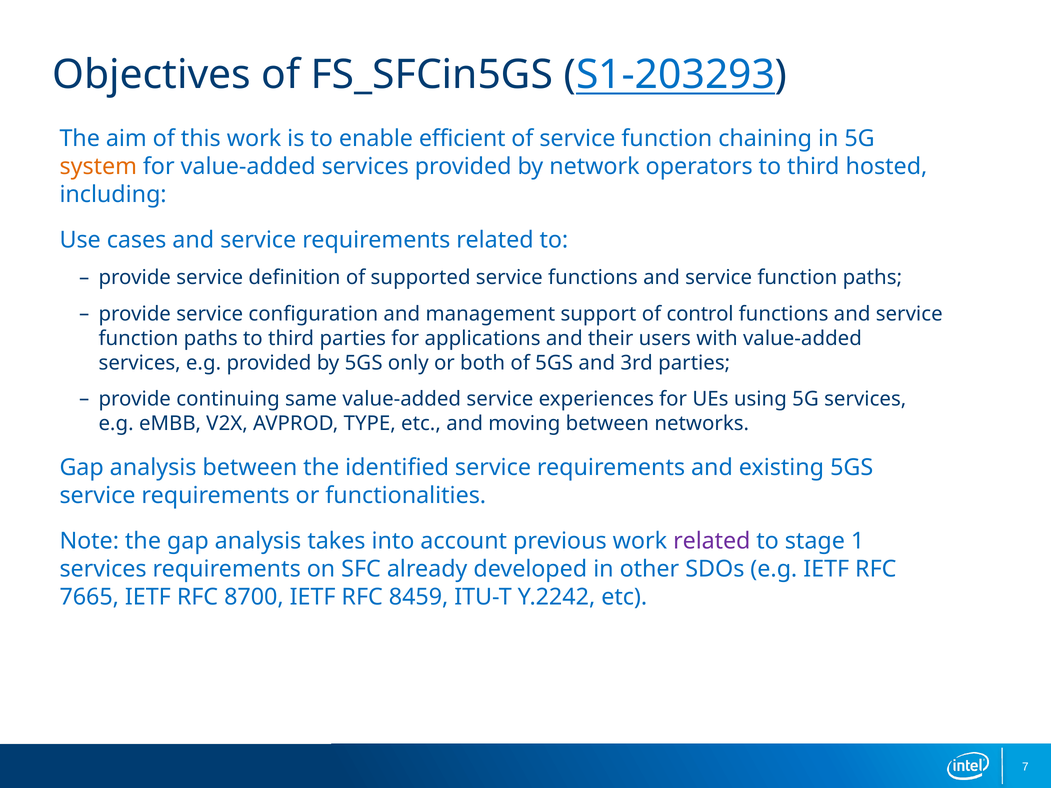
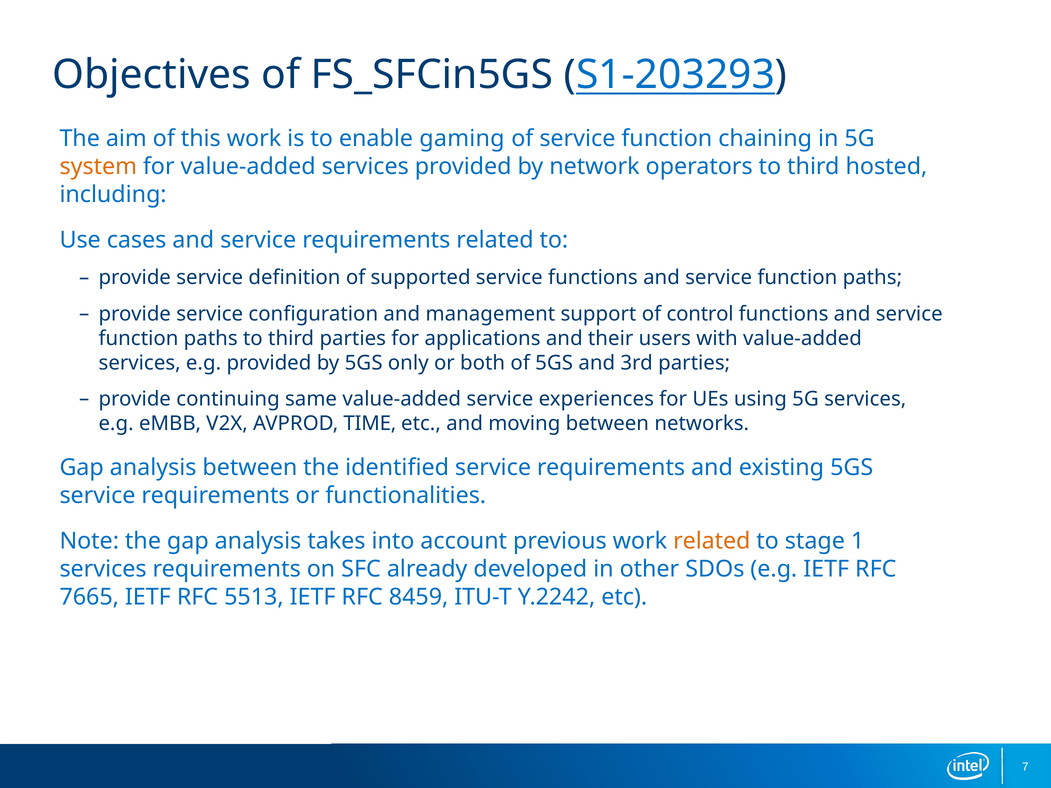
efficient: efficient -> gaming
TYPE: TYPE -> TIME
related at (712, 541) colour: purple -> orange
8700: 8700 -> 5513
